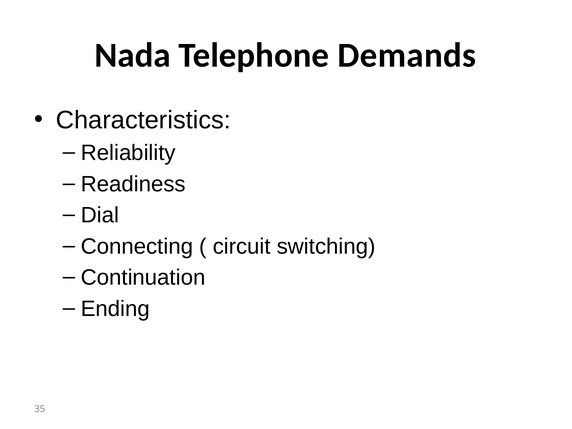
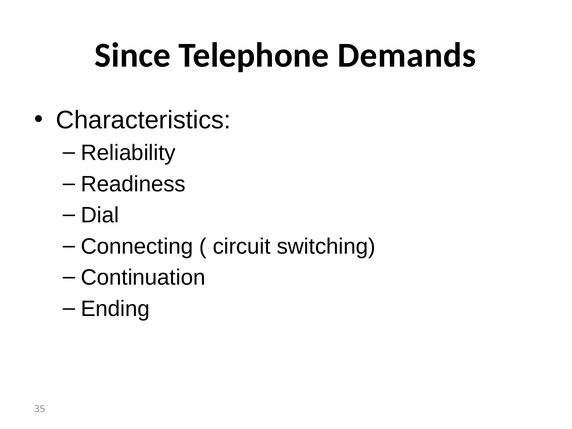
Nada: Nada -> Since
